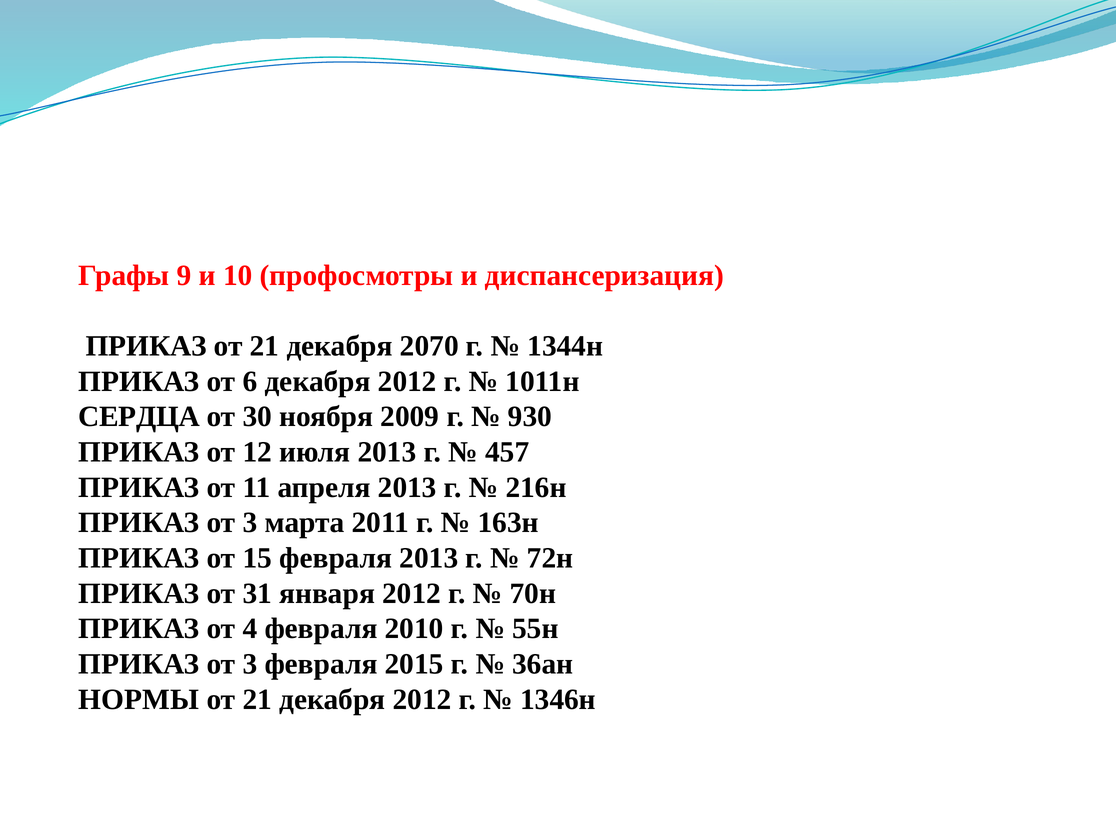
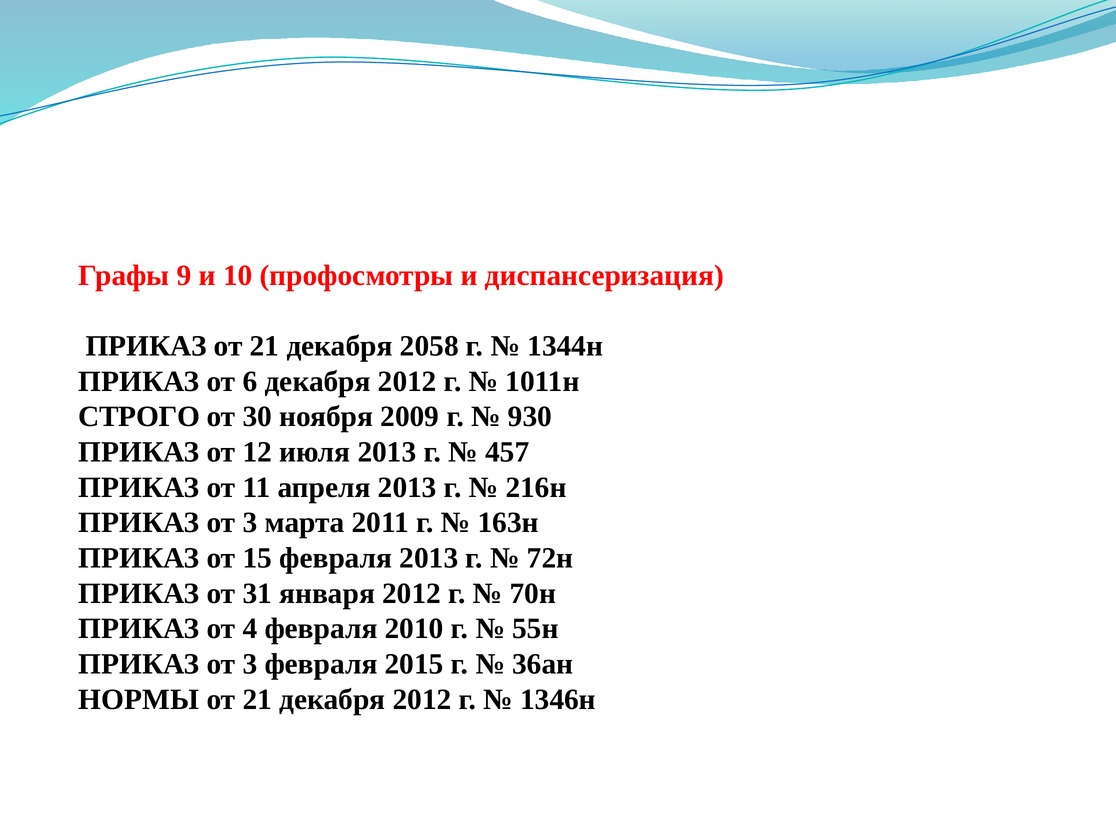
2070: 2070 -> 2058
СЕРДЦА: СЕРДЦА -> СТРОГО
